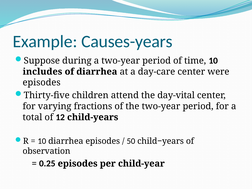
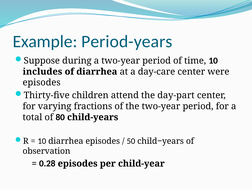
Causes-years: Causes-years -> Period-years
day-vital: day-vital -> day-part
12: 12 -> 80
0.25: 0.25 -> 0.28
